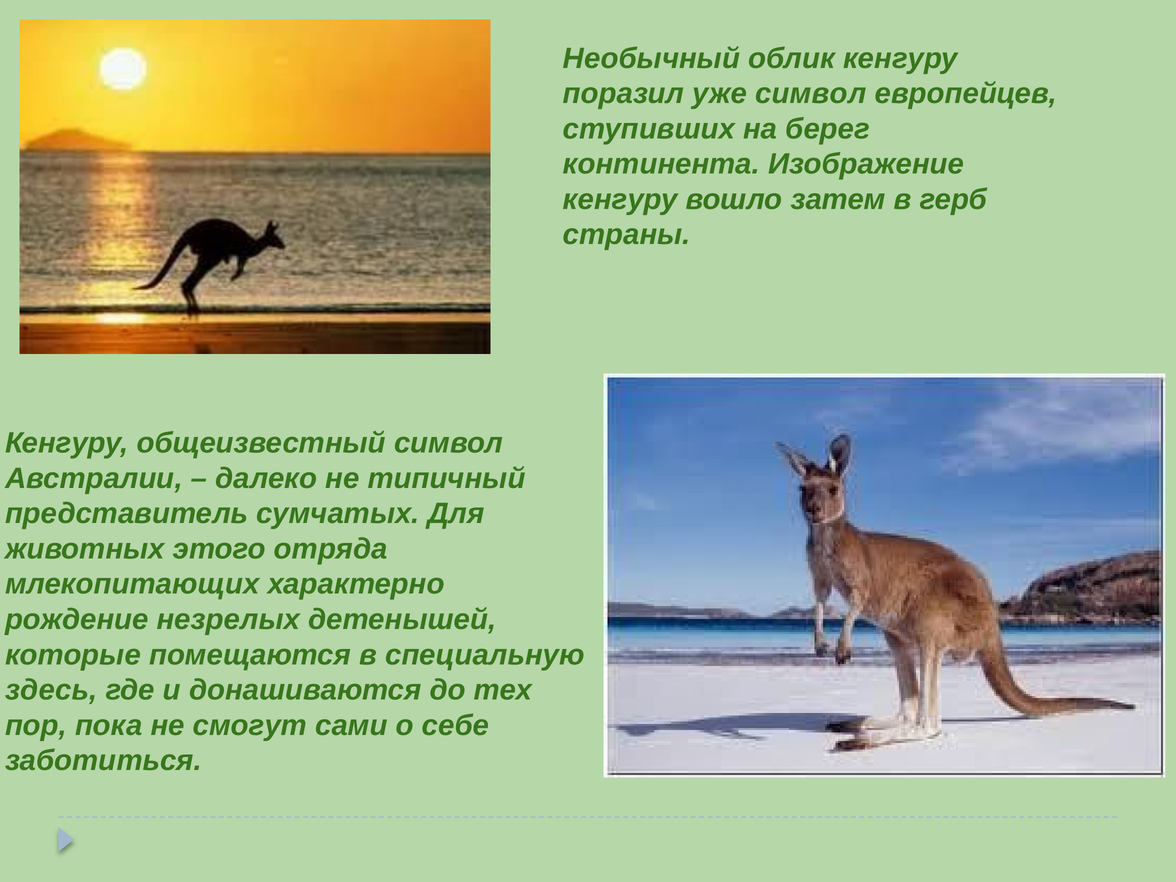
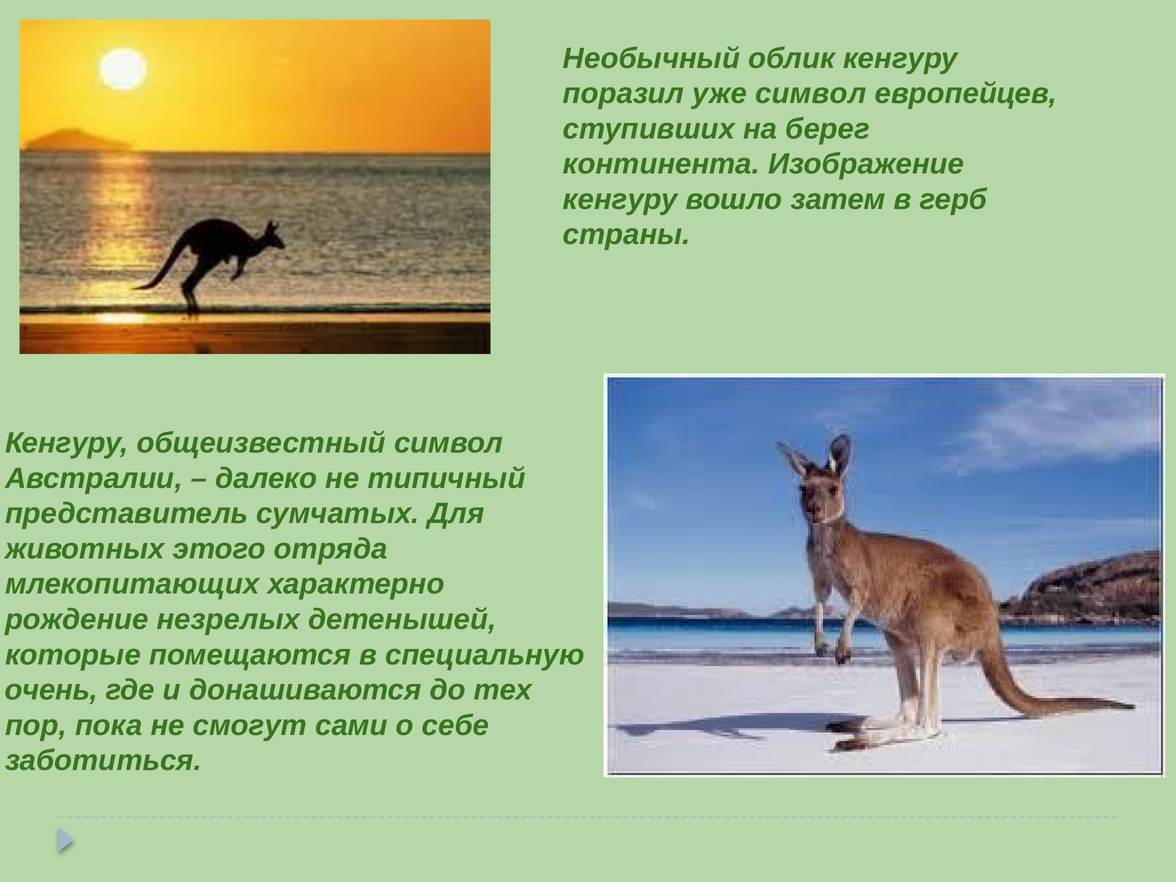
здесь: здесь -> очень
